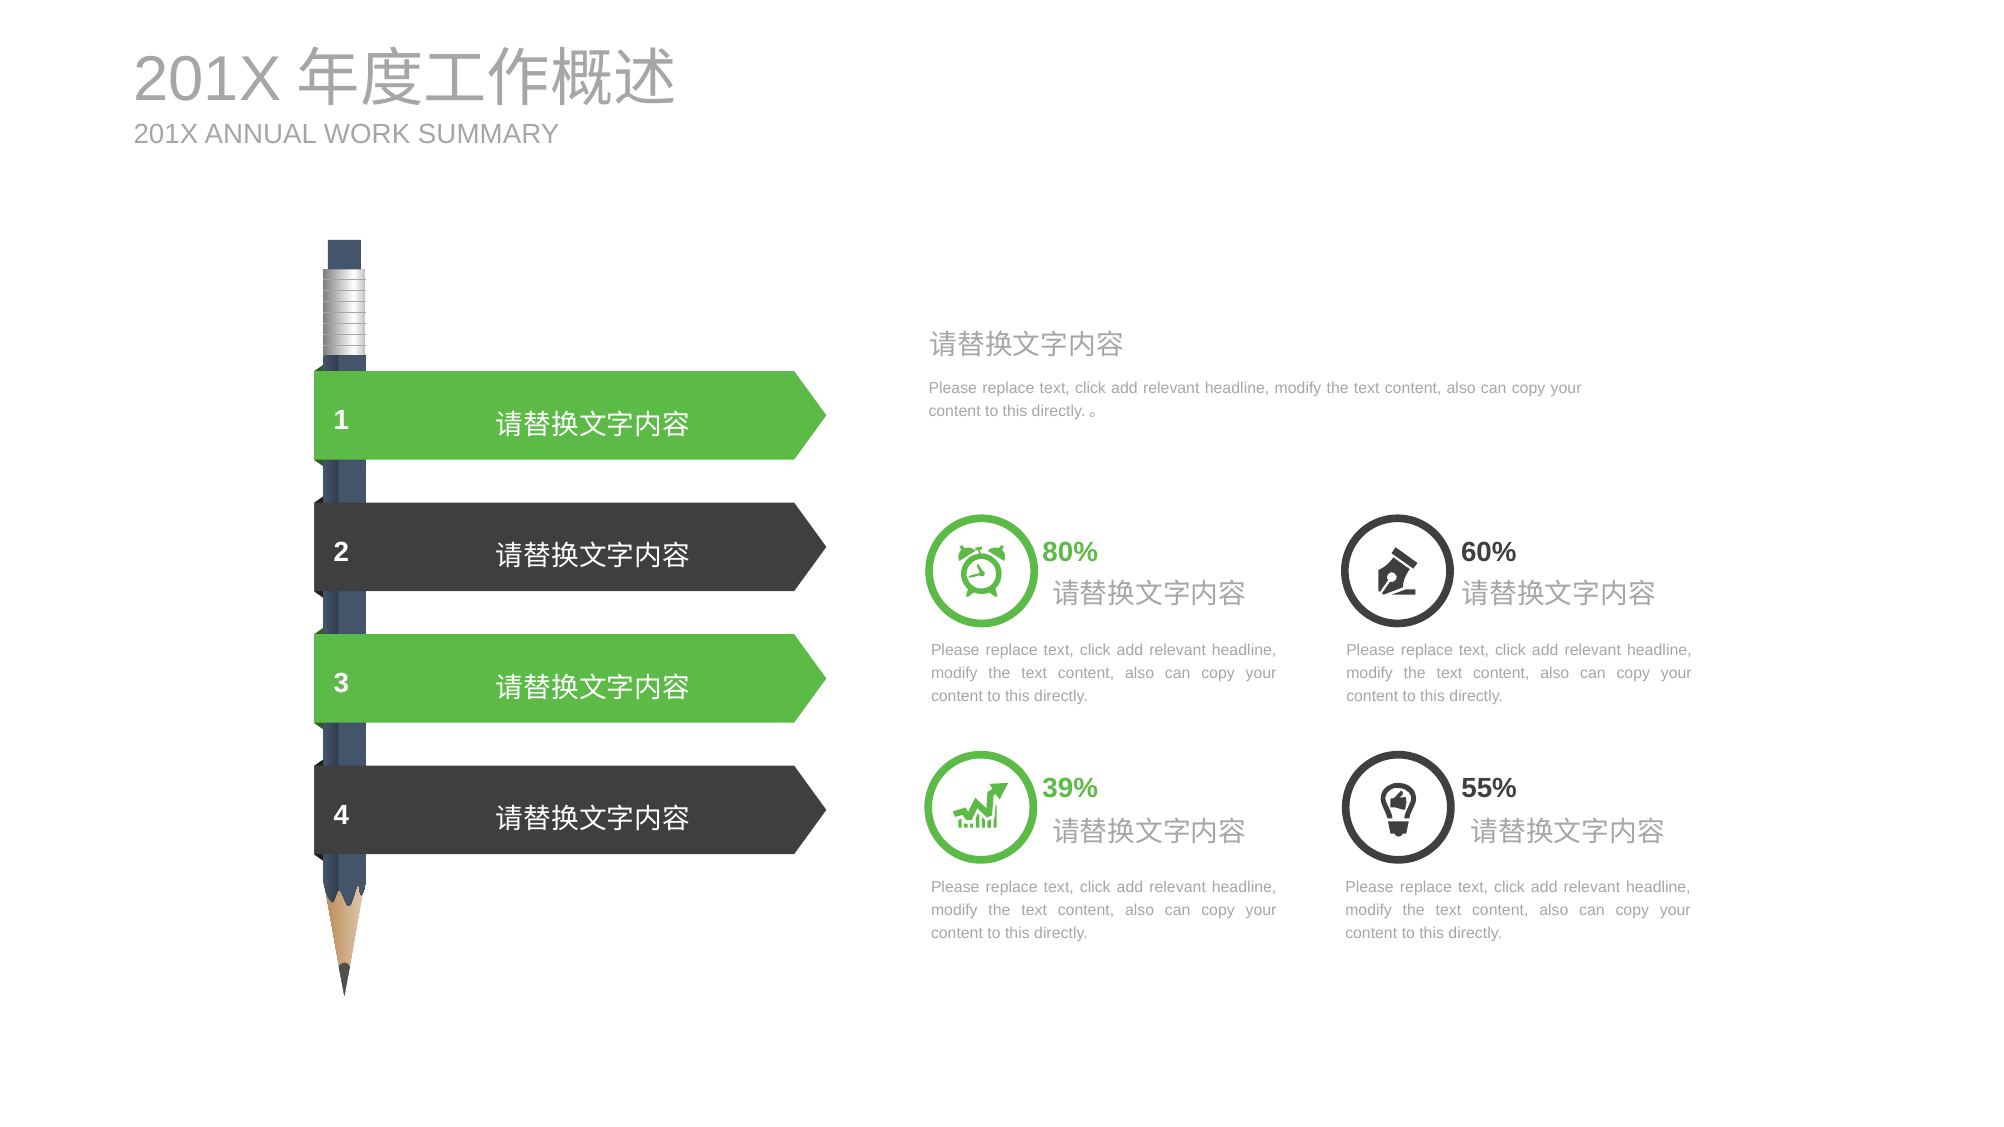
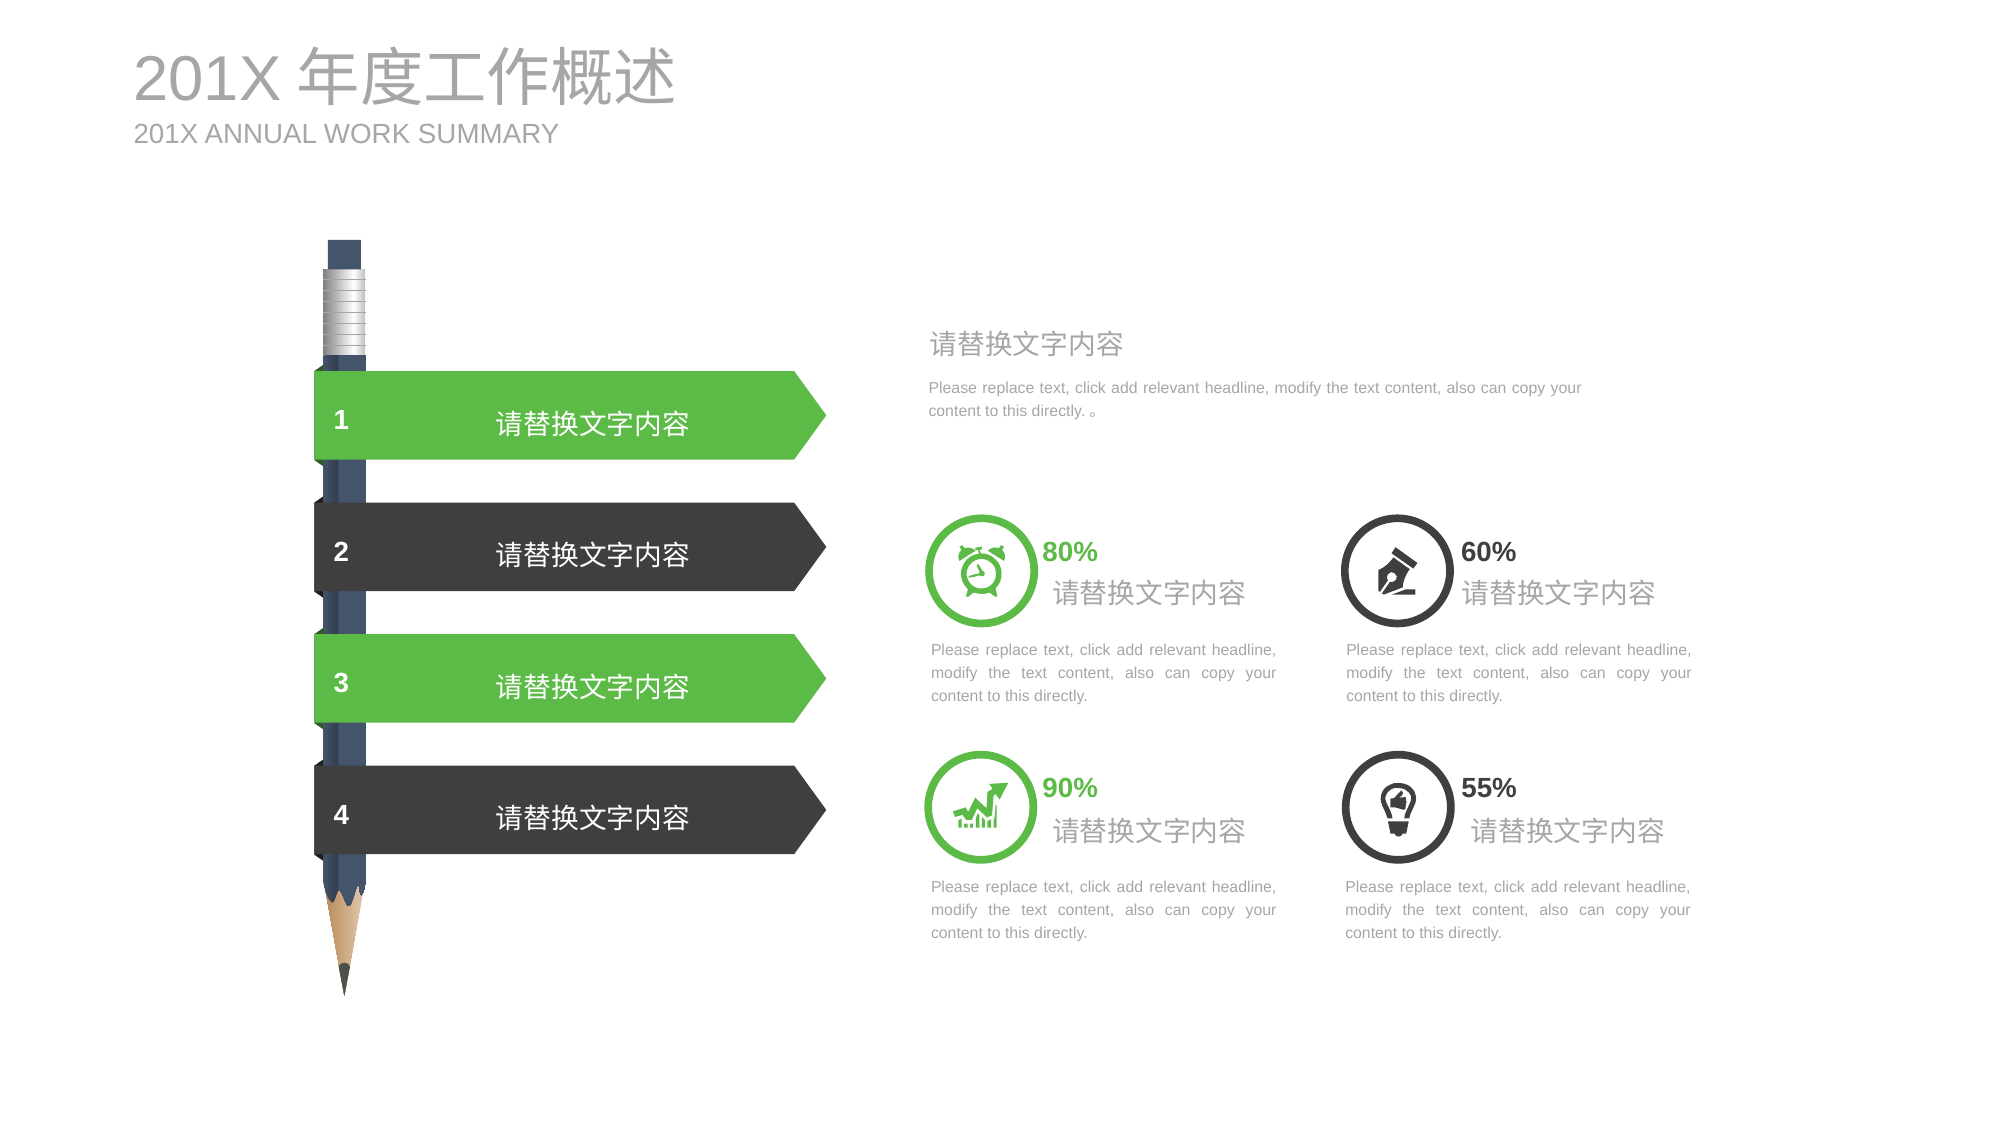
39%: 39% -> 90%
